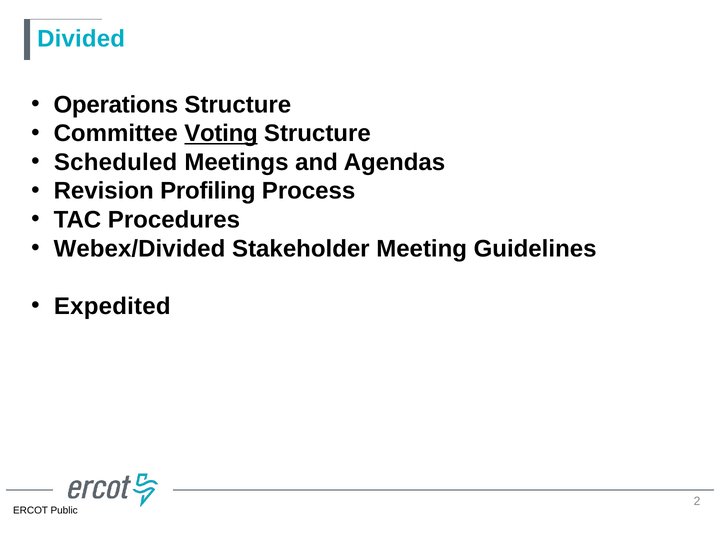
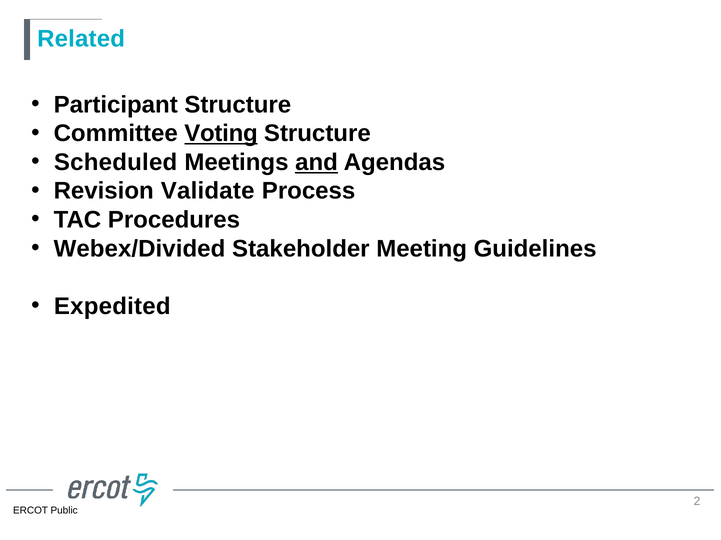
Divided: Divided -> Related
Operations: Operations -> Participant
and underline: none -> present
Profiling: Profiling -> Validate
